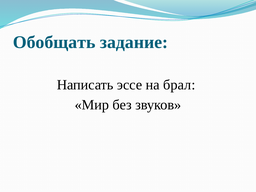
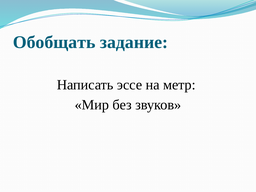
брал: брал -> метр
